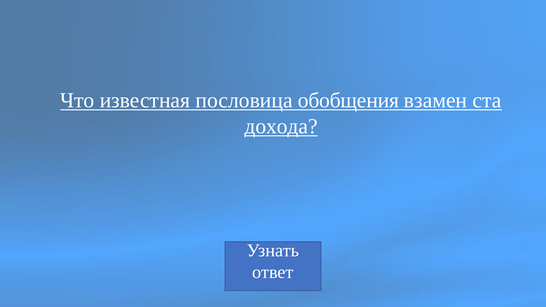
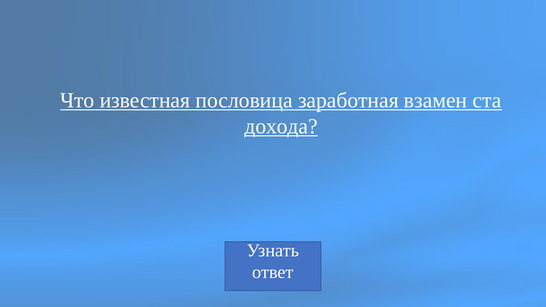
обобщения: обобщения -> заработная
